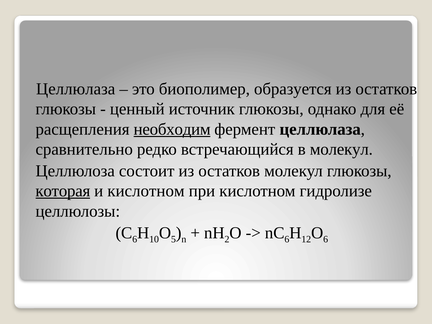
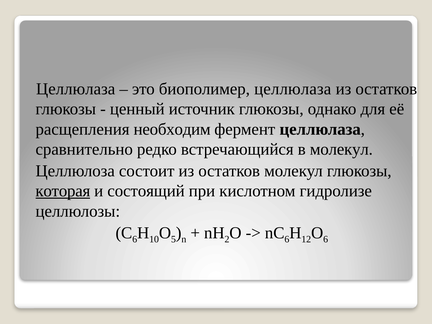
биополимер образуется: образуется -> целлюлаза
необходим underline: present -> none
и кислотном: кислотном -> состоящий
